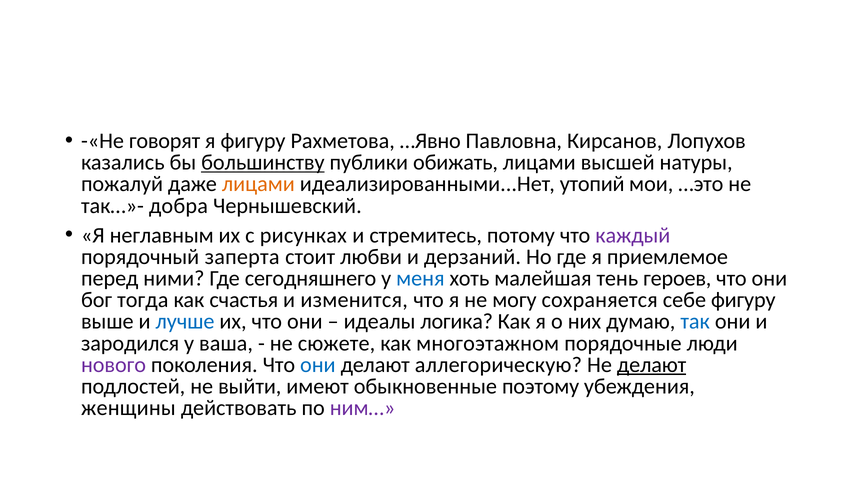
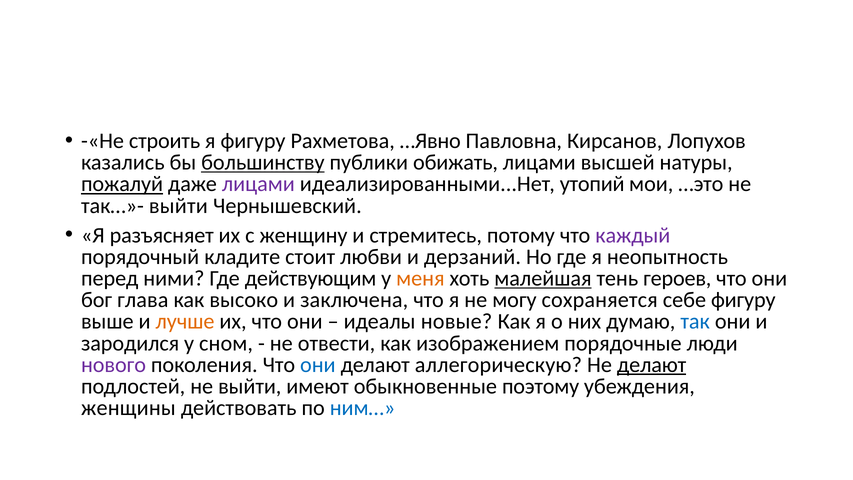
говорят: говорят -> строить
пожалуй underline: none -> present
лицами at (258, 184) colour: orange -> purple
так…»- добра: добра -> выйти
неглавным: неглавным -> разъясняет
рисунках: рисунках -> женщину
заперта: заперта -> кладите
приемлемое: приемлемое -> неопытность
сегодняшнего: сегодняшнего -> действующим
меня colour: blue -> orange
малейшая underline: none -> present
тогда: тогда -> глава
счастья: счастья -> высоко
изменится: изменится -> заключена
лучше colour: blue -> orange
логика: логика -> новые
ваша: ваша -> сном
сюжете: сюжете -> отвести
многоэтажном: многоэтажном -> изображением
ним… colour: purple -> blue
